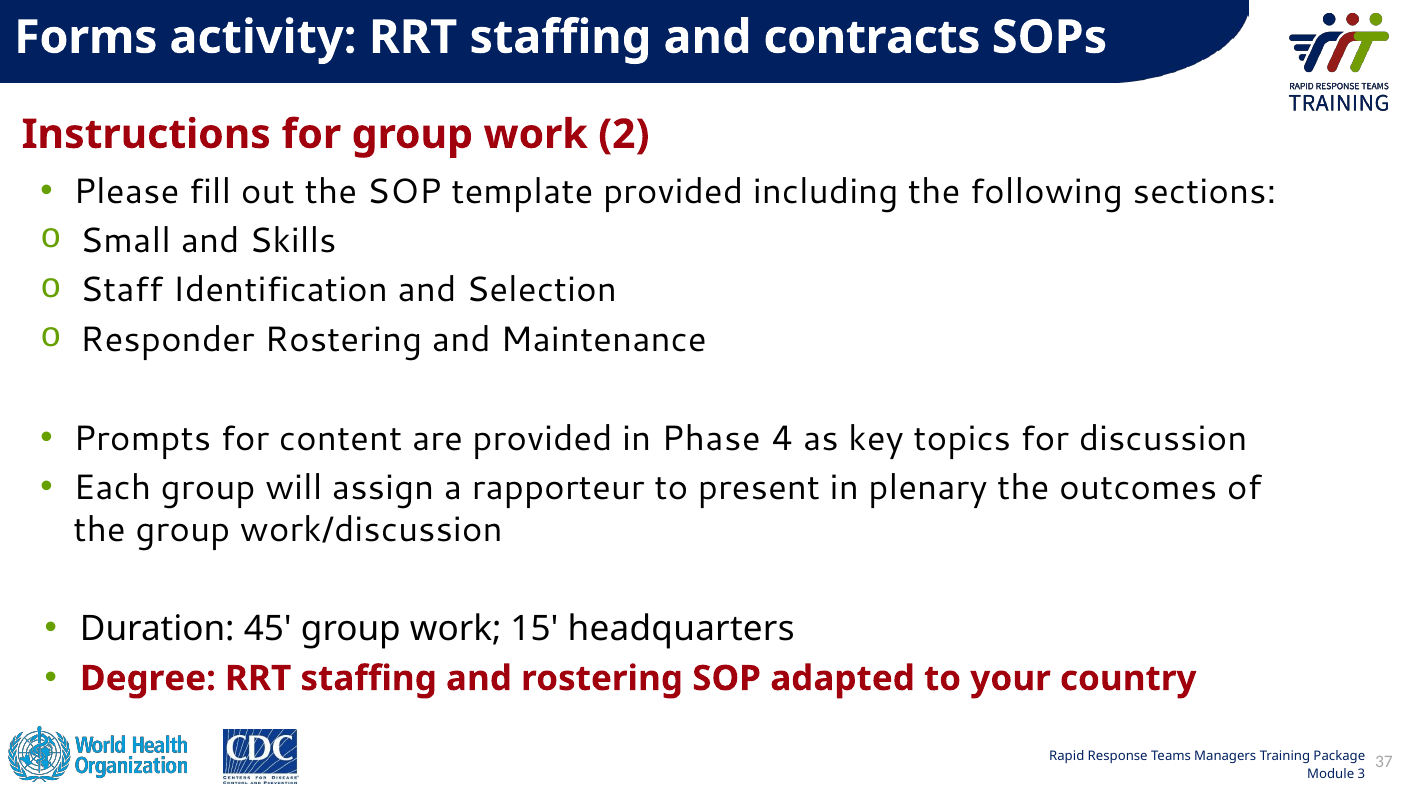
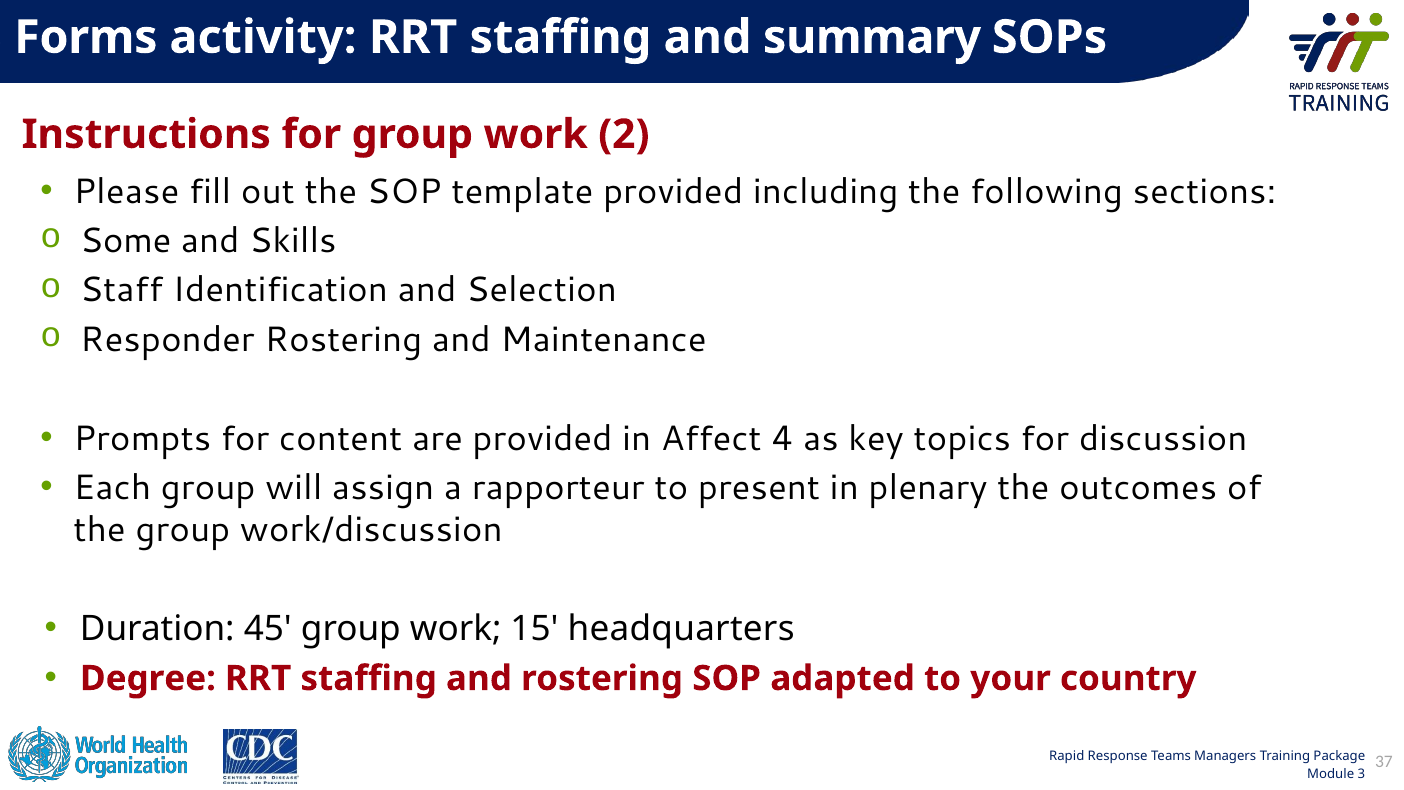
contracts: contracts -> summary
Small: Small -> Some
Phase: Phase -> Affect
